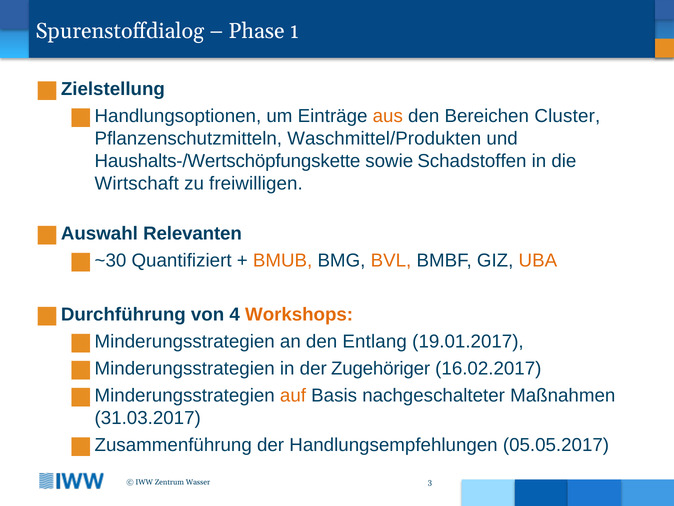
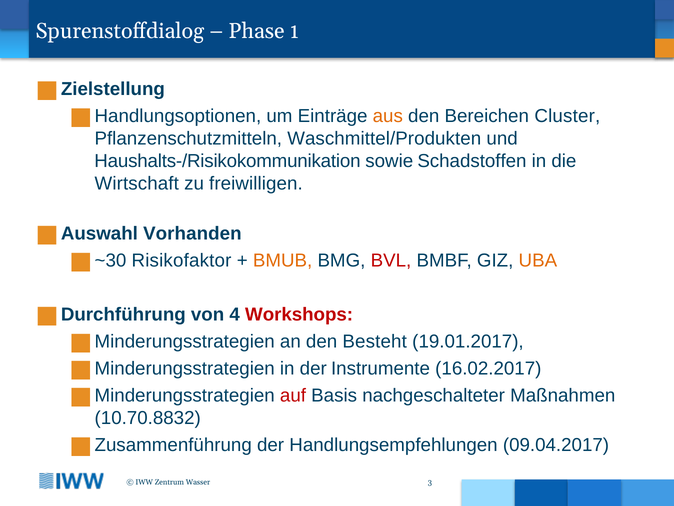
Haushalts-/Wertschöpfungskette: Haushalts-/Wertschöpfungskette -> Haushalts-/Risikokommunikation
Relevanten: Relevanten -> Vorhanden
Quantifiziert: Quantifiziert -> Risikofaktor
BVL colour: orange -> red
Workshops colour: orange -> red
Entlang: Entlang -> Besteht
Zugehöriger: Zugehöriger -> Instrumente
auf colour: orange -> red
31.03.2017: 31.03.2017 -> 10.70.8832
05.05.2017: 05.05.2017 -> 09.04.2017
